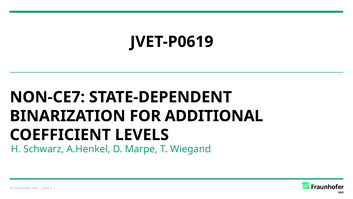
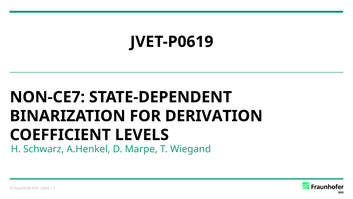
ADDITIONAL: ADDITIONAL -> DERIVATION
